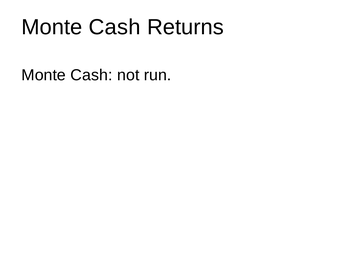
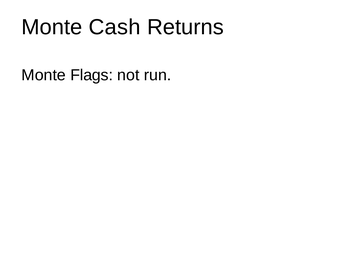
Cash at (91, 75): Cash -> Flags
